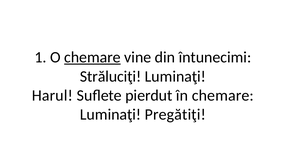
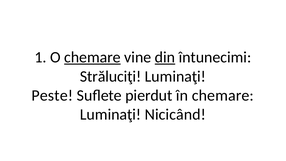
din underline: none -> present
Harul: Harul -> Peste
Pregătiţi: Pregătiţi -> Nicicând
